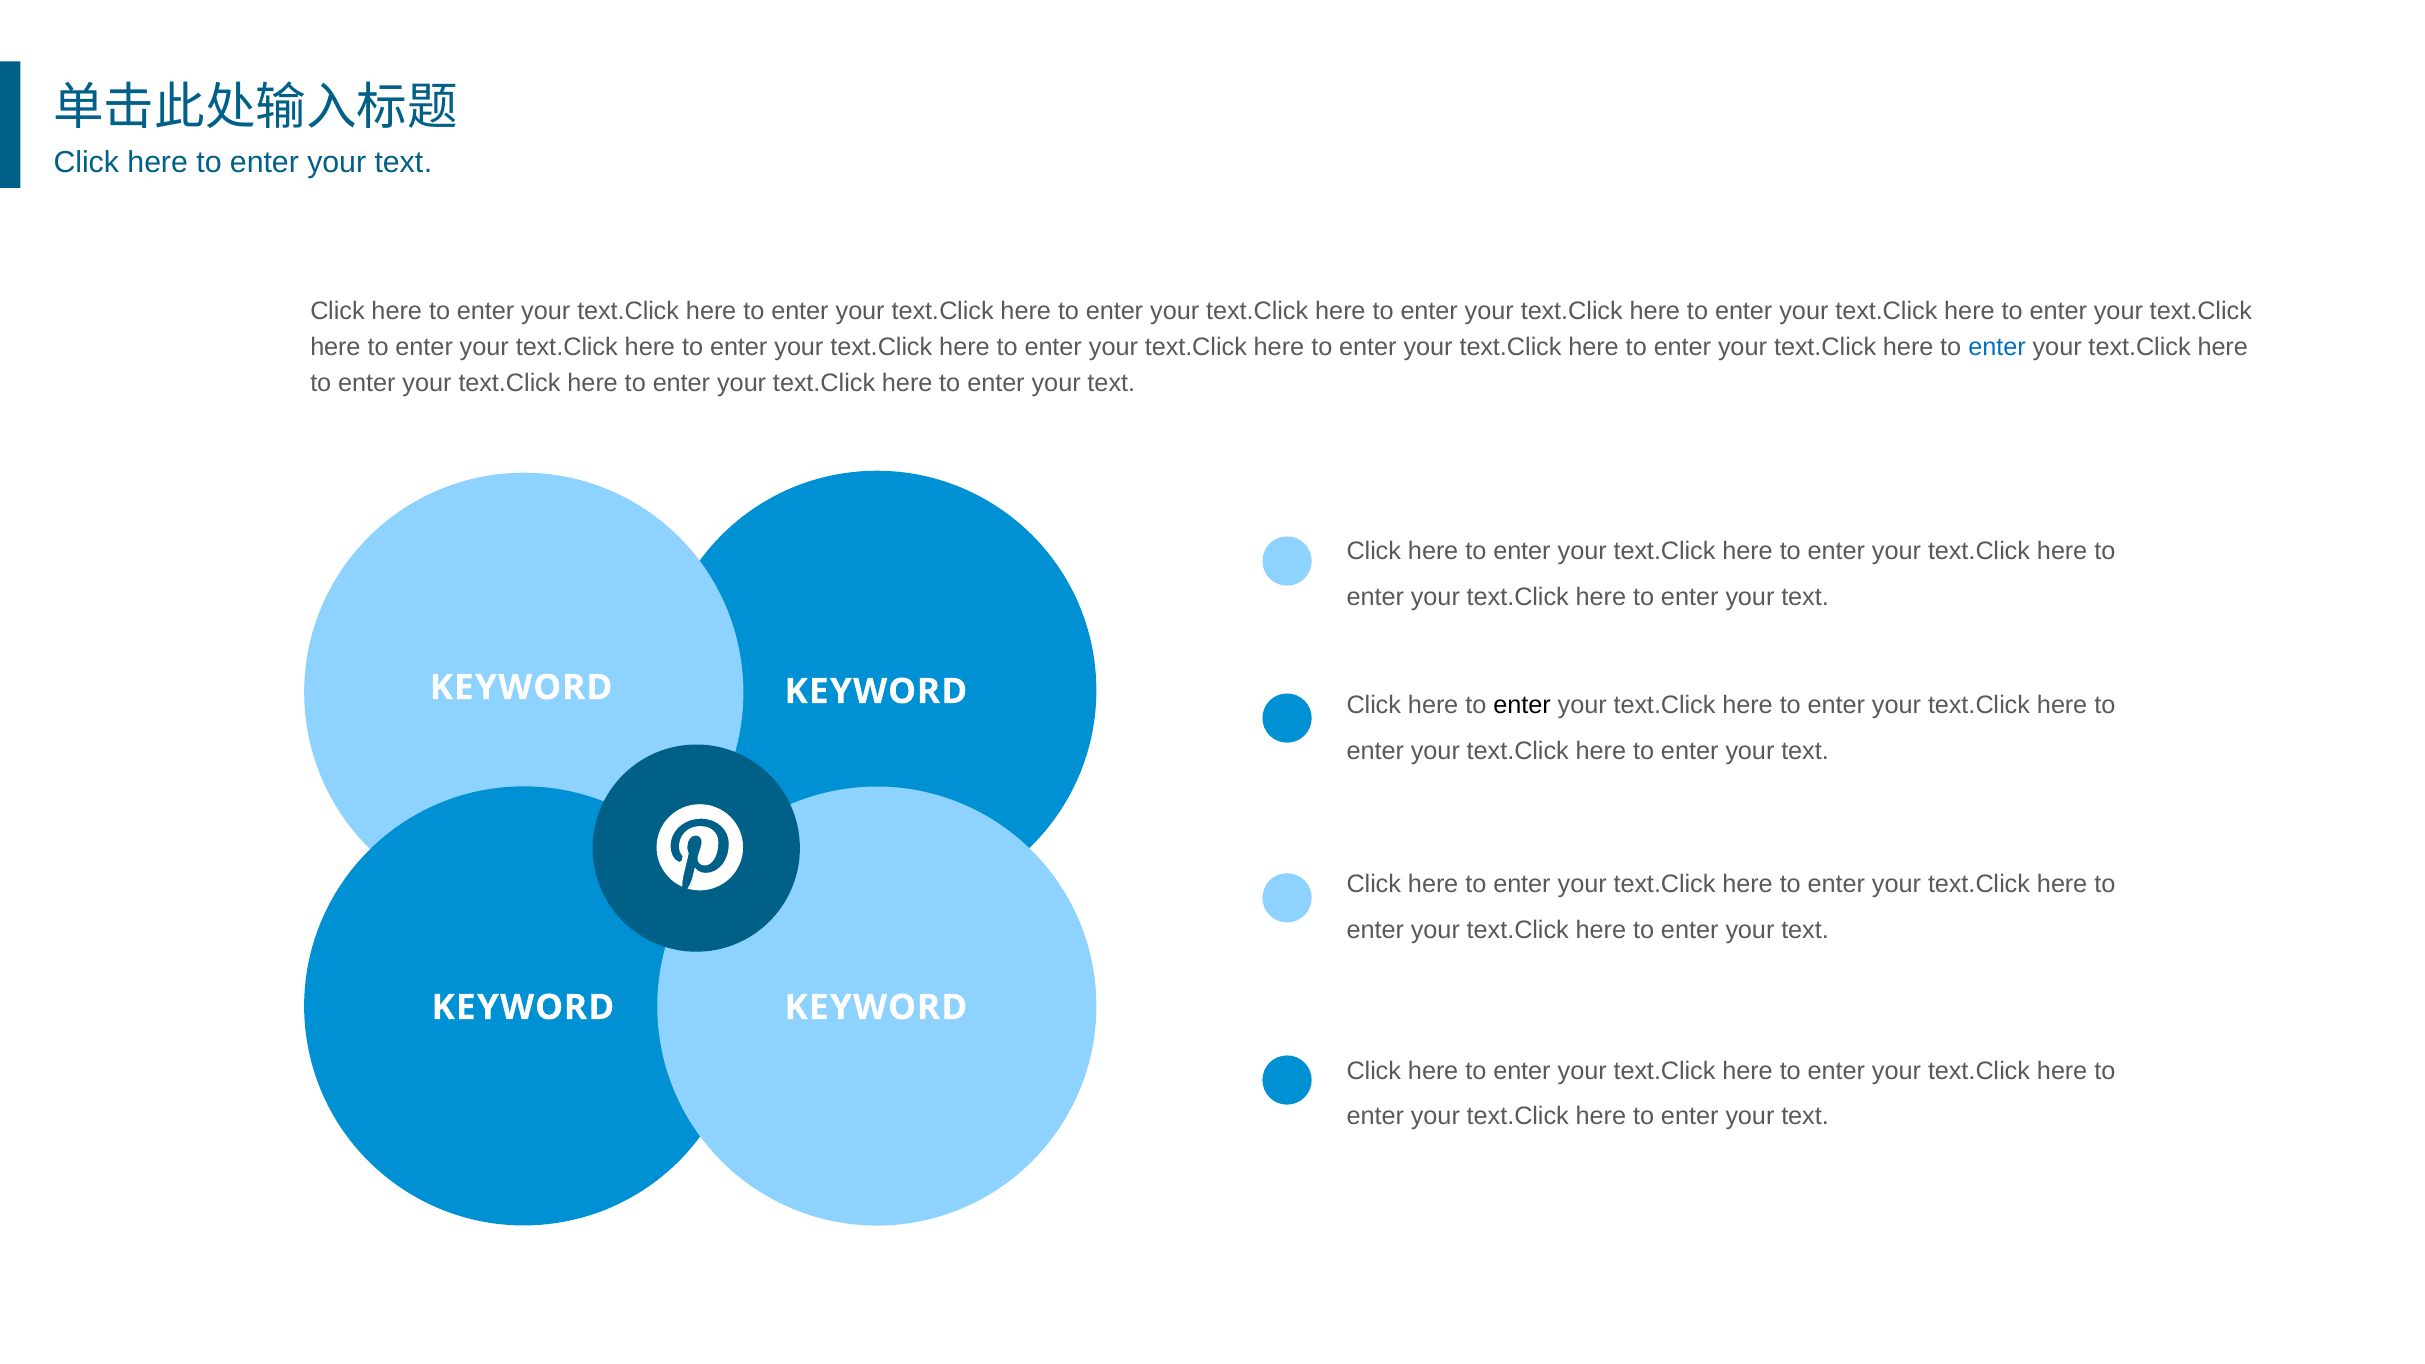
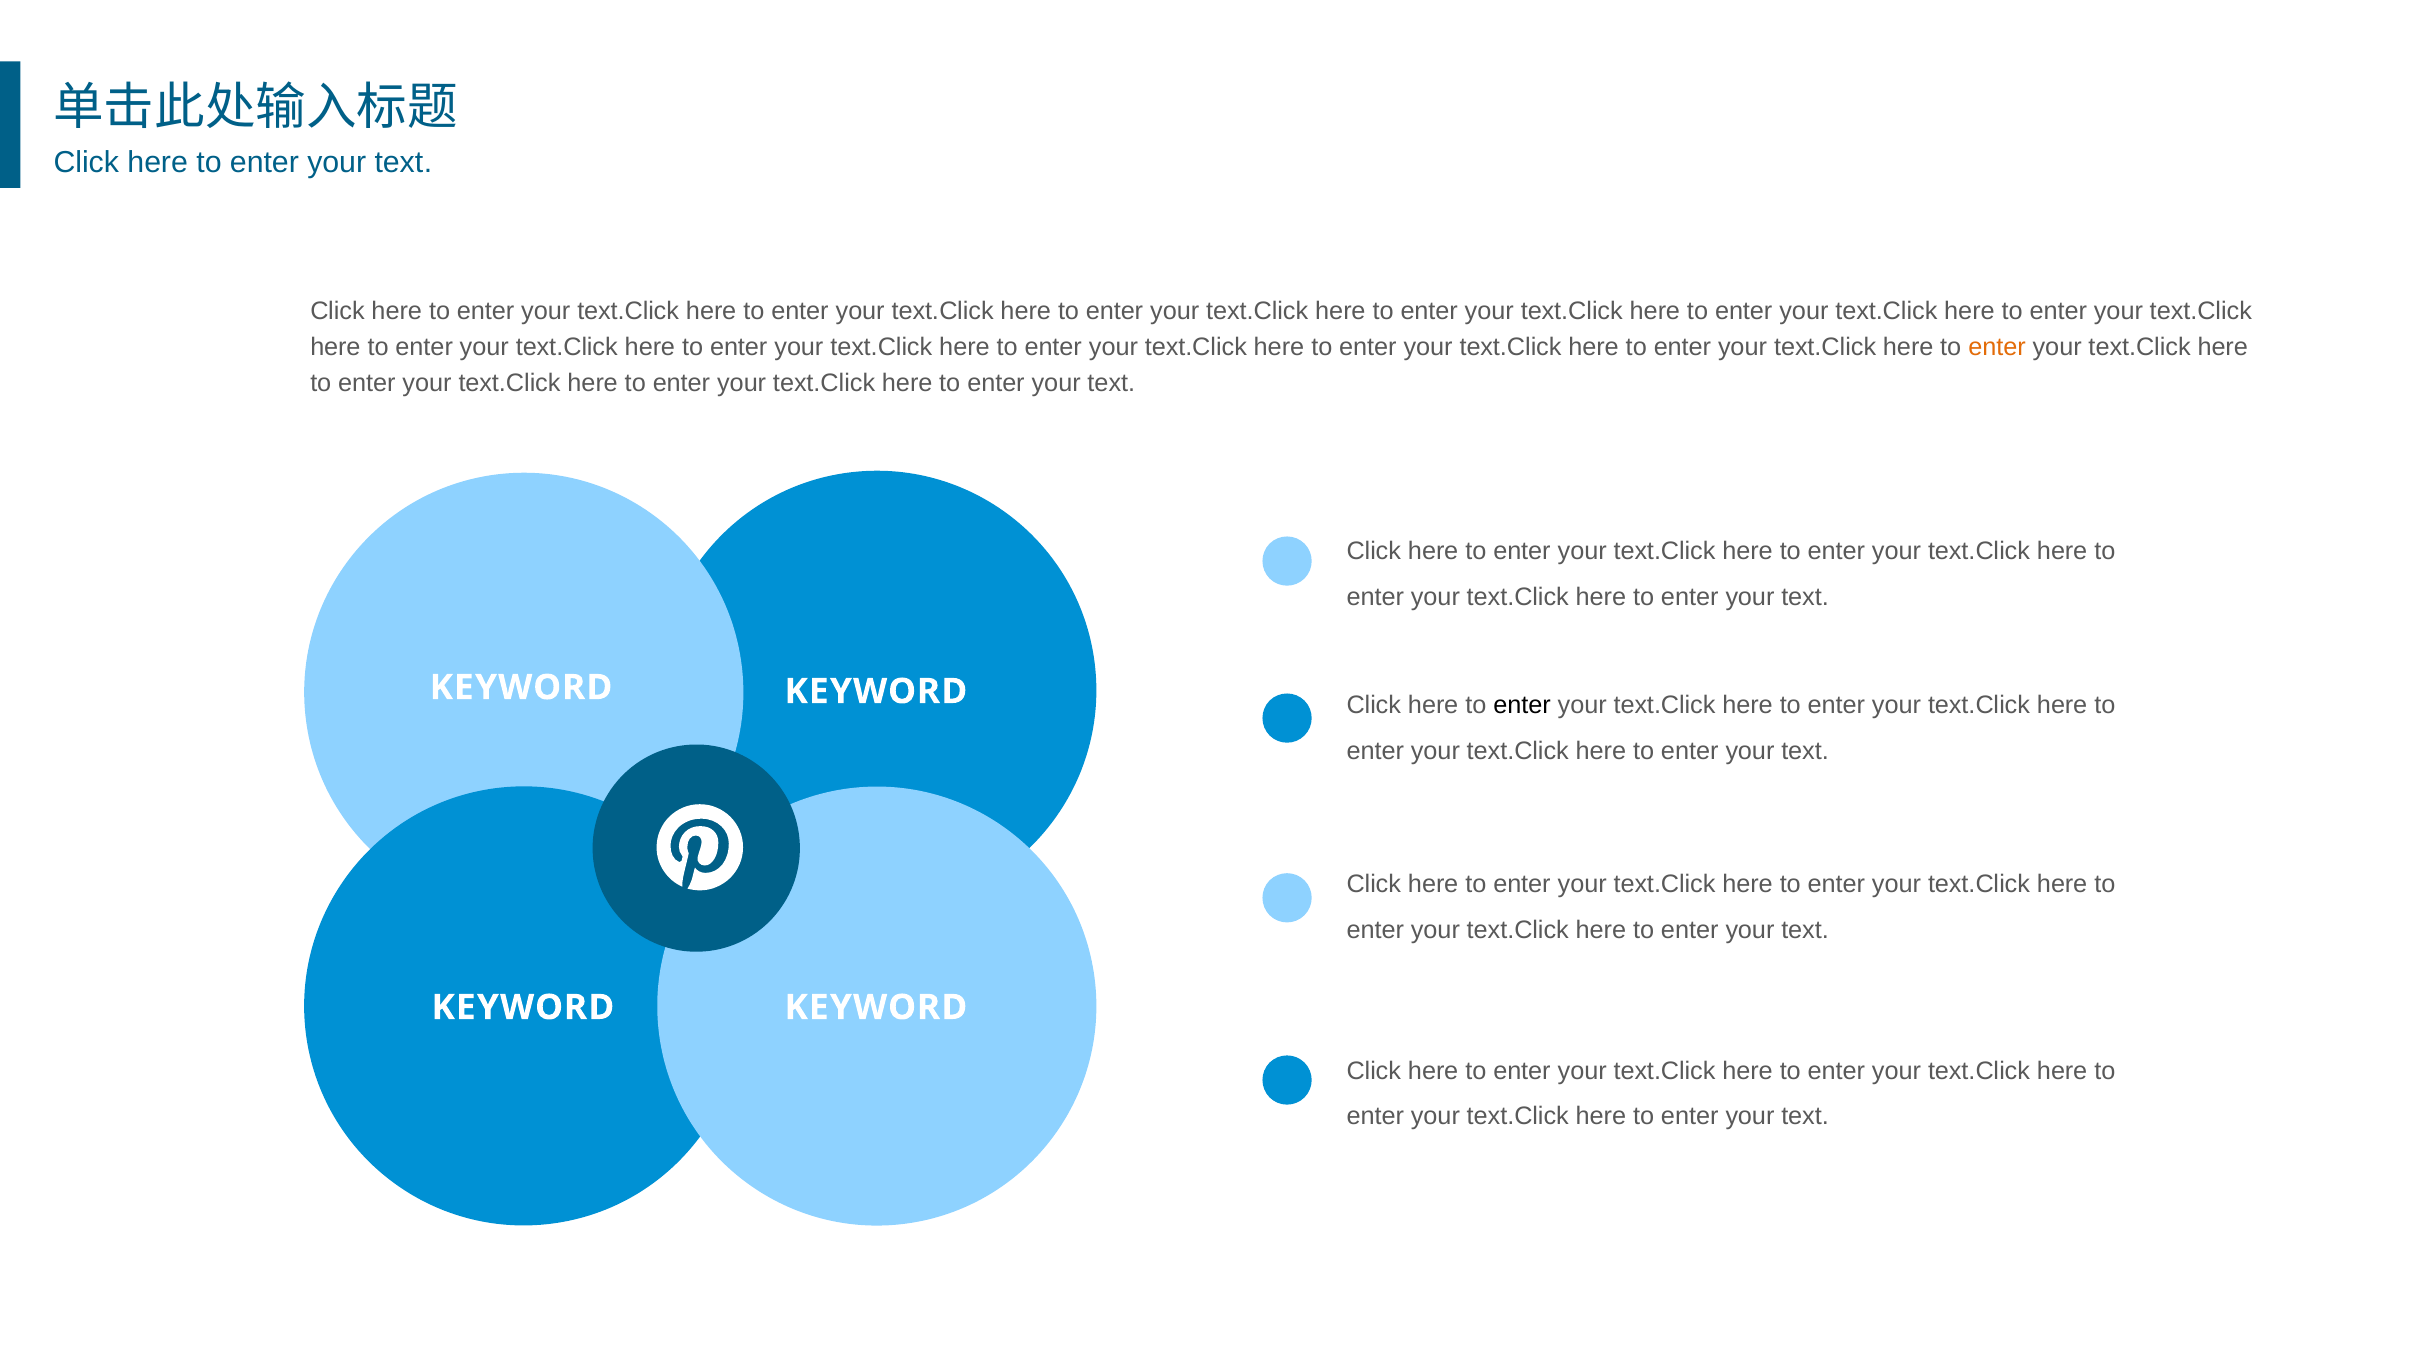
enter at (1997, 347) colour: blue -> orange
